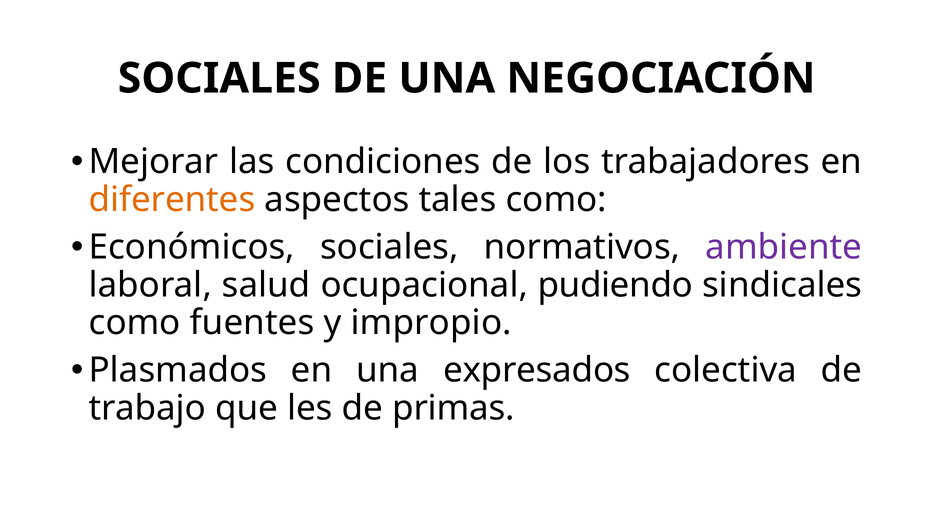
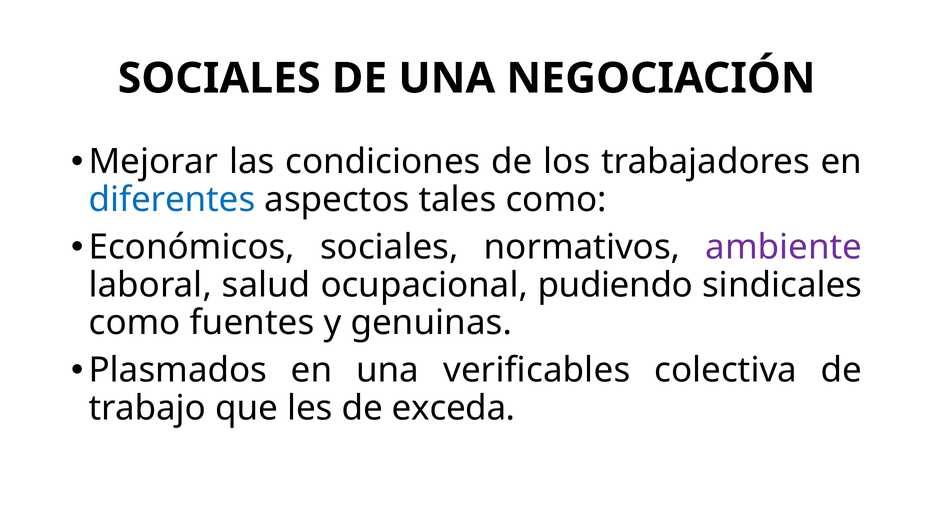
diferentes colour: orange -> blue
impropio: impropio -> genuinas
expresados: expresados -> verificables
primas: primas -> exceda
